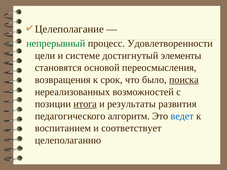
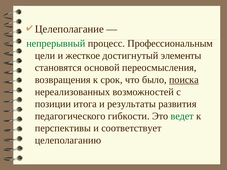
Удовлетворенности: Удовлетворенности -> Профессиональным
системе: системе -> жесткое
итога underline: present -> none
алгоритм: алгоритм -> гибкости
ведет colour: blue -> green
воспитанием: воспитанием -> перспективы
